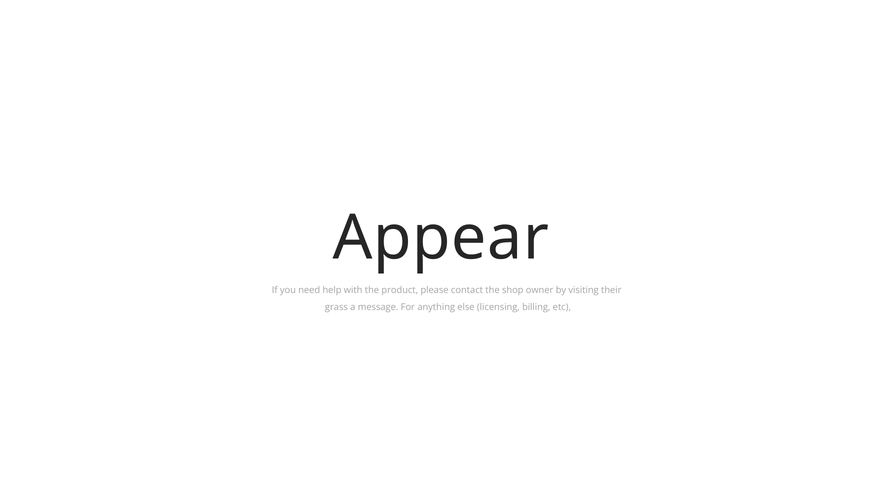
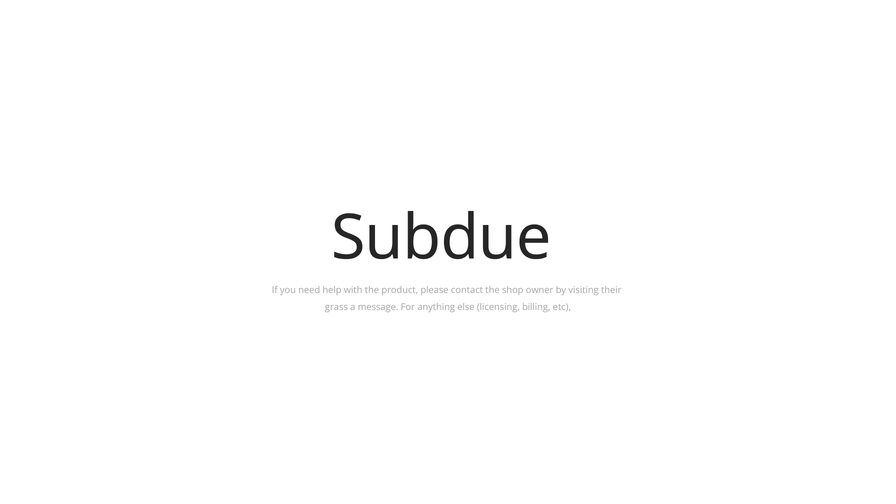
Appear: Appear -> Subdue
